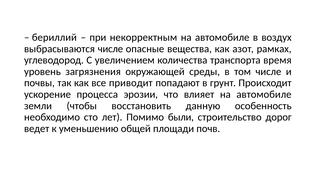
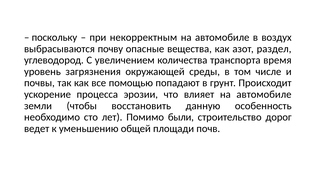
бериллий: бериллий -> поскольку
выбрасываются числе: числе -> почву
рамках: рамках -> раздел
приводит: приводит -> помощью
